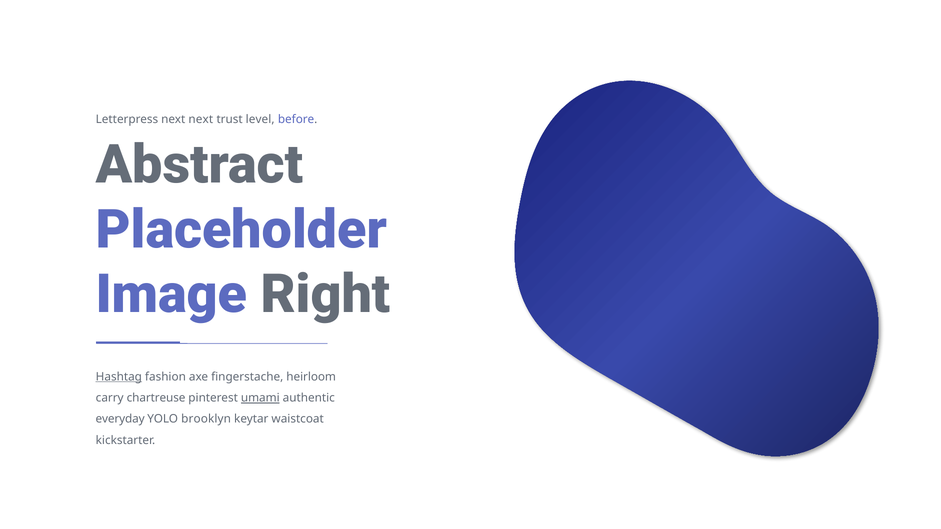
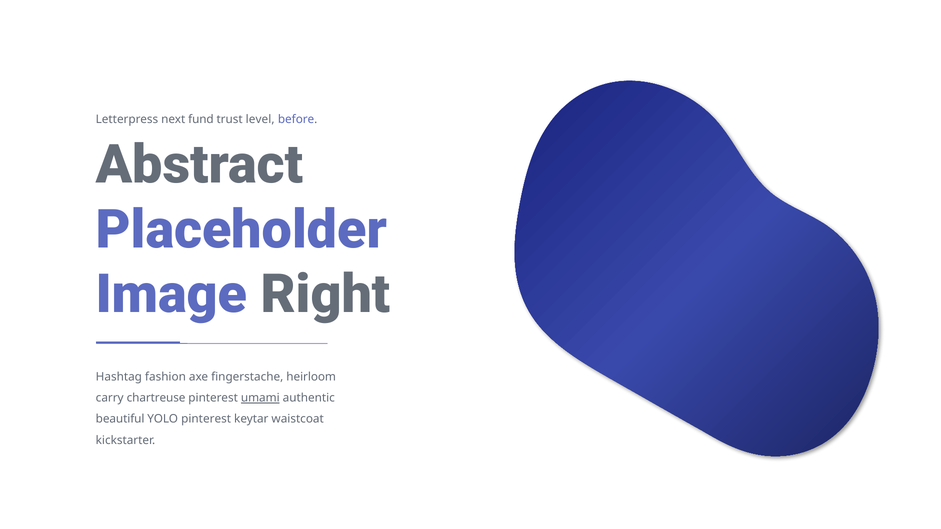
next next: next -> fund
Hashtag underline: present -> none
everyday: everyday -> beautiful
YOLO brooklyn: brooklyn -> pinterest
